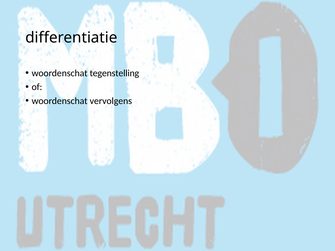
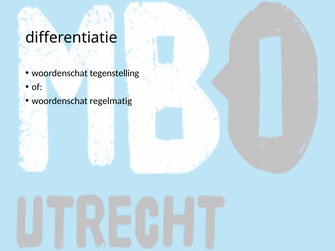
vervolgens: vervolgens -> regelmatig
